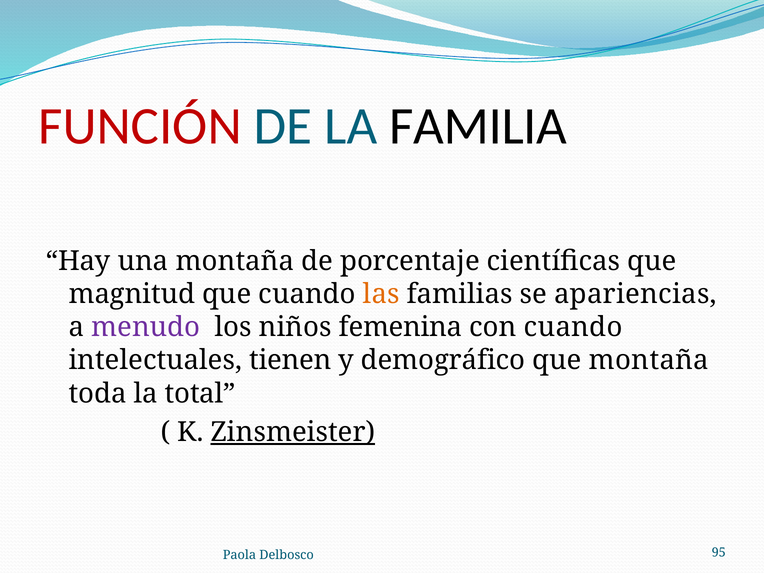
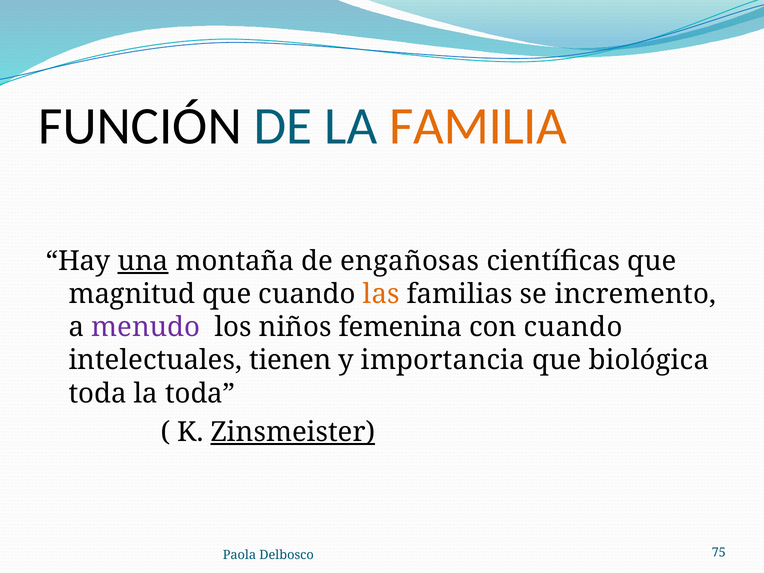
FUNCIÓN colour: red -> black
FAMILIA colour: black -> orange
una underline: none -> present
porcentaje: porcentaje -> engañosas
apariencias: apariencias -> incremento
demográfico: demográfico -> importancia
que montaña: montaña -> biológica
la total: total -> toda
95: 95 -> 75
